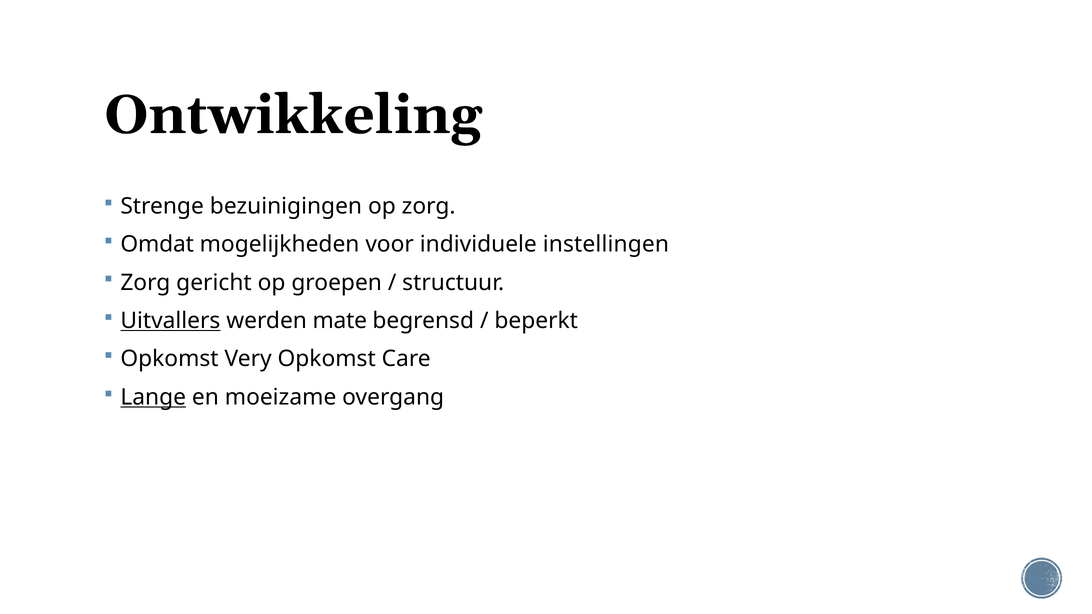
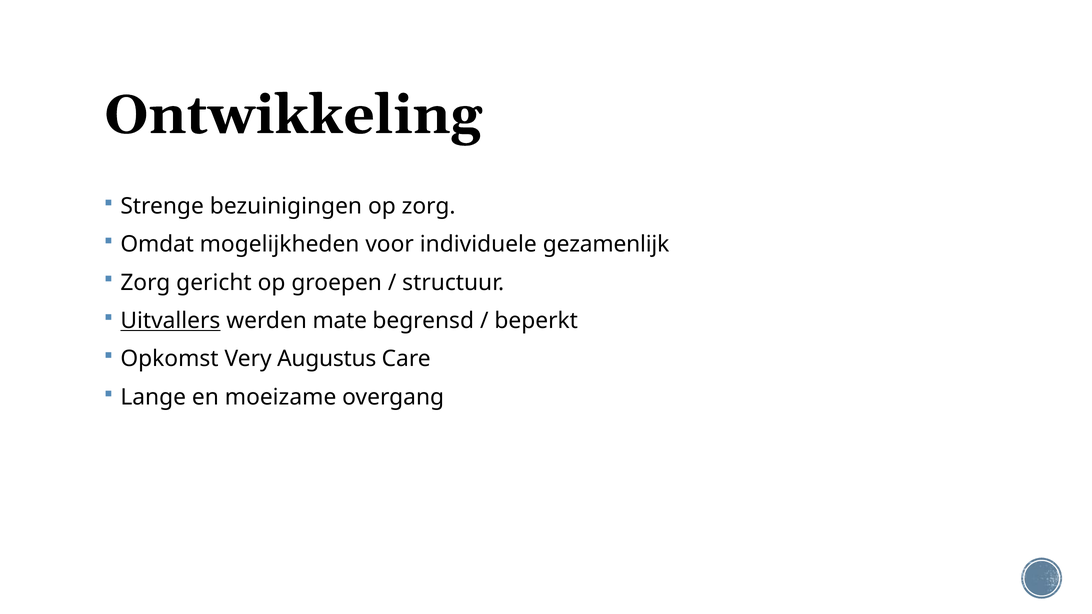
instellingen: instellingen -> gezamenlijk
Very Opkomst: Opkomst -> Augustus
Lange underline: present -> none
